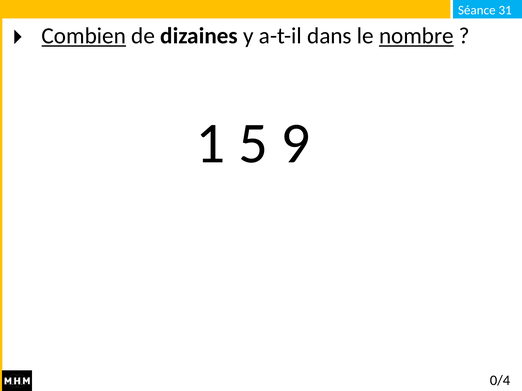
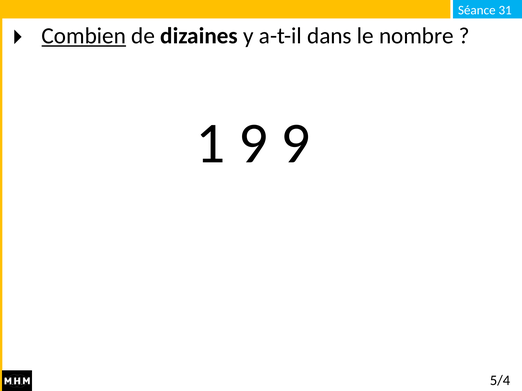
nombre underline: present -> none
1 5: 5 -> 9
0/4: 0/4 -> 5/4
